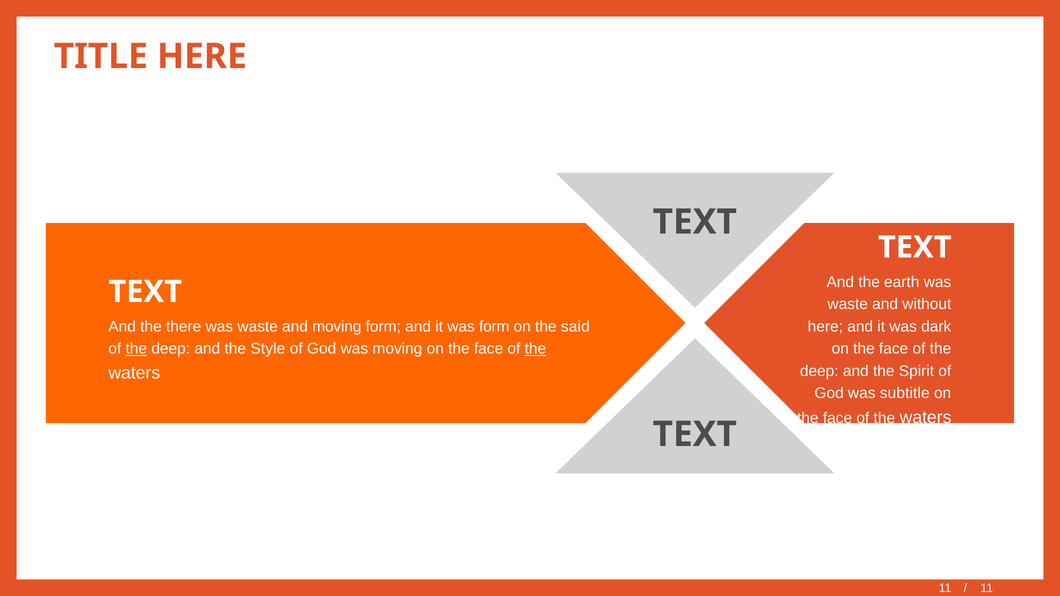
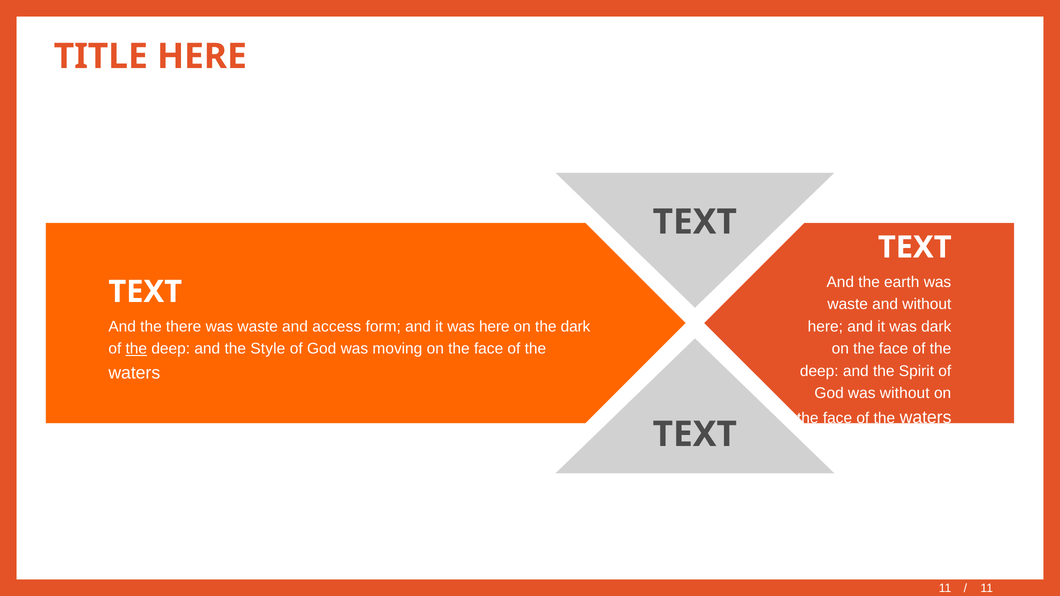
and moving: moving -> access
was form: form -> here
the said: said -> dark
the at (535, 349) underline: present -> none
was subtitle: subtitle -> without
